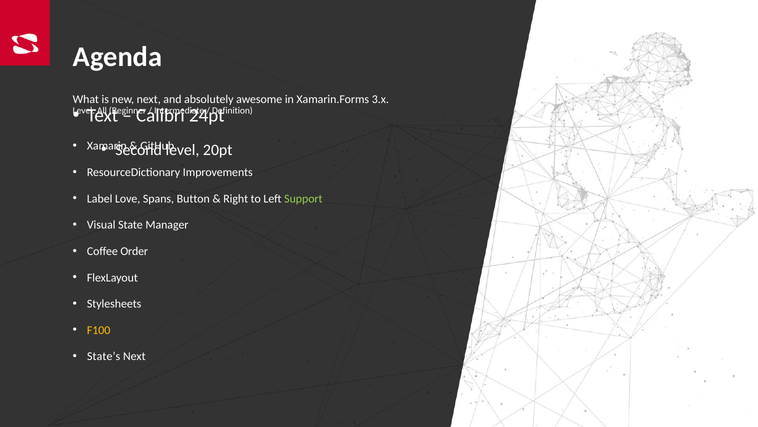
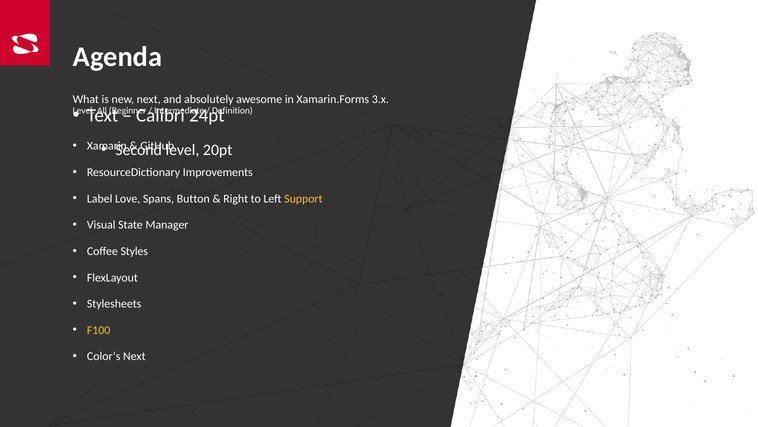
Support colour: light green -> yellow
Order: Order -> Styles
State’s: State’s -> Color’s
